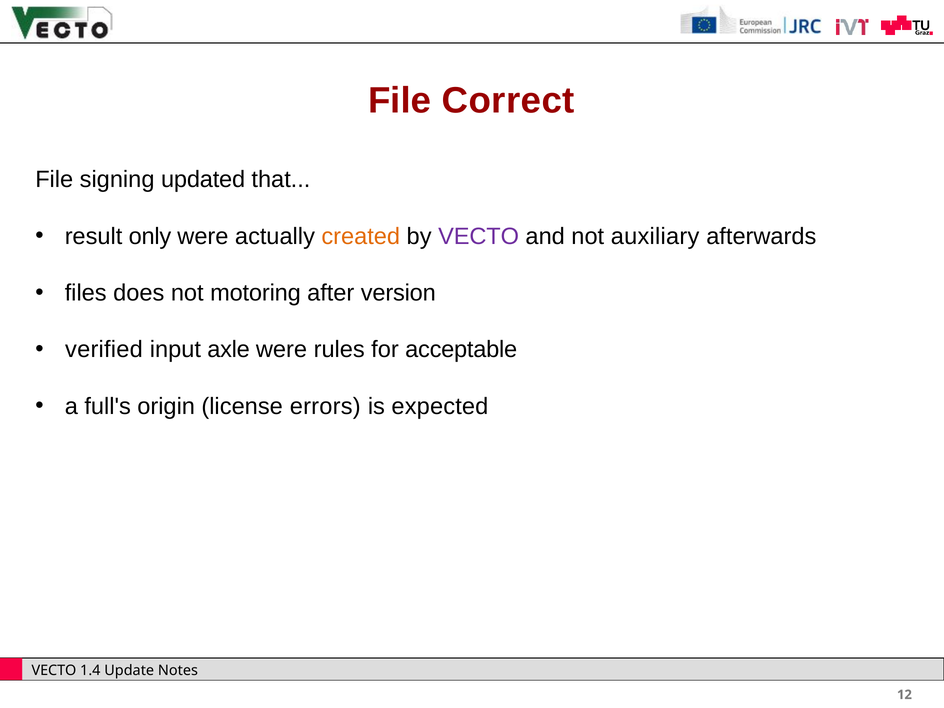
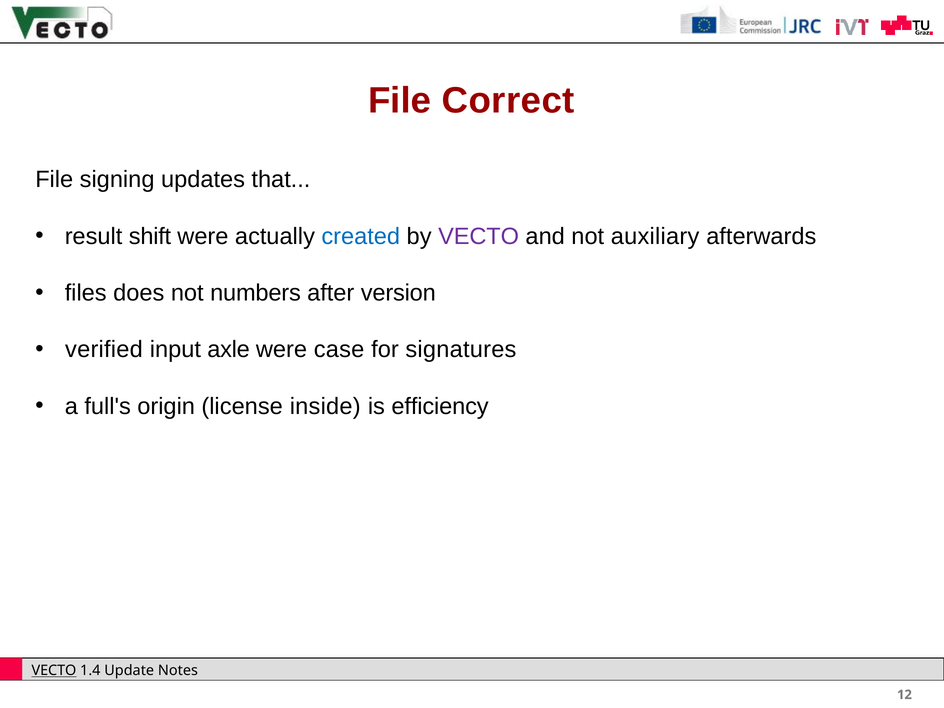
updated: updated -> updates
only: only -> shift
created colour: orange -> blue
motoring: motoring -> numbers
rules: rules -> case
acceptable: acceptable -> signatures
errors: errors -> inside
expected: expected -> efficiency
VECTO at (54, 671) underline: none -> present
